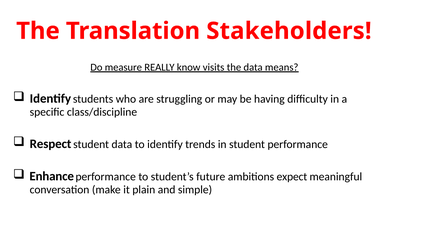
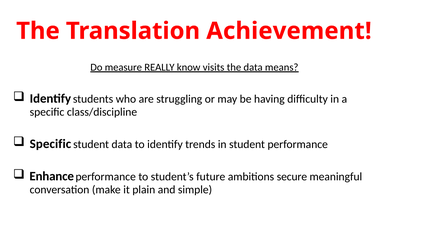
Stakeholders: Stakeholders -> Achievement
Respect at (51, 144): Respect -> Specific
expect: expect -> secure
